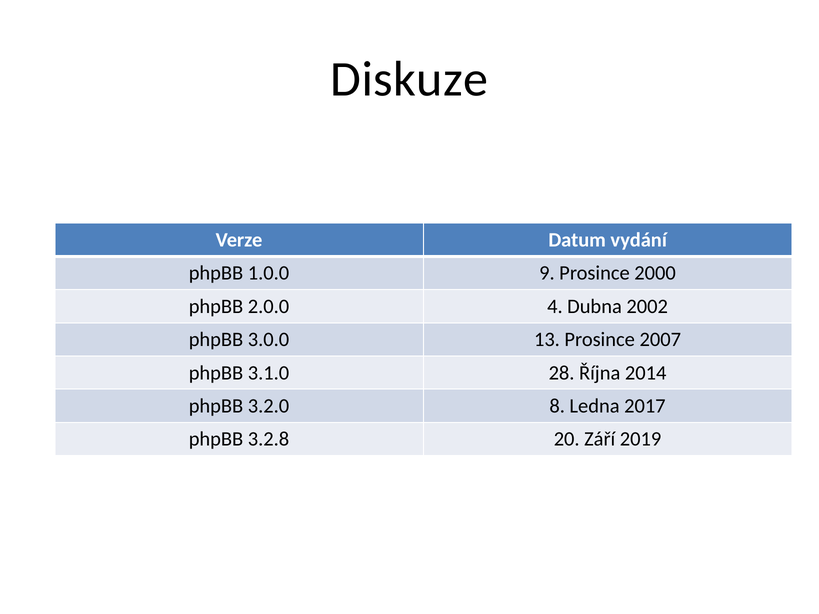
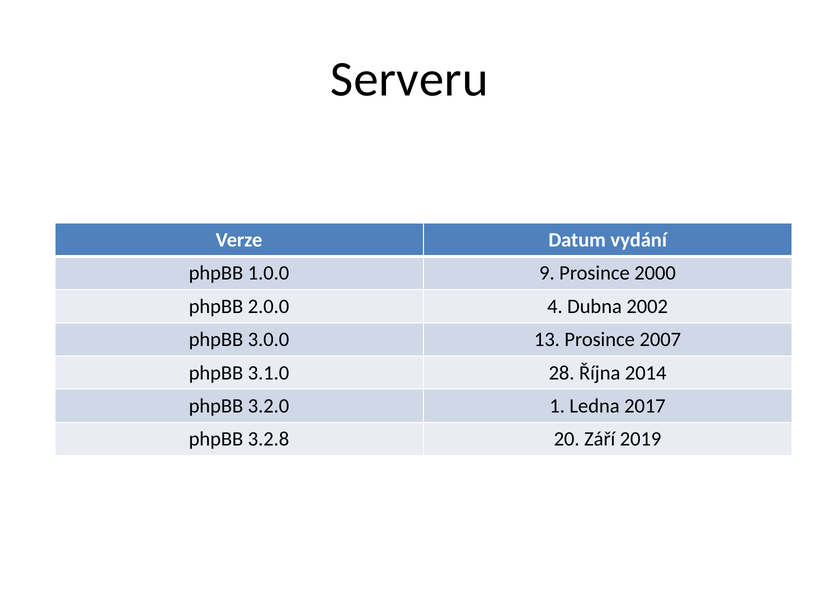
Diskuze: Diskuze -> Serveru
8: 8 -> 1
